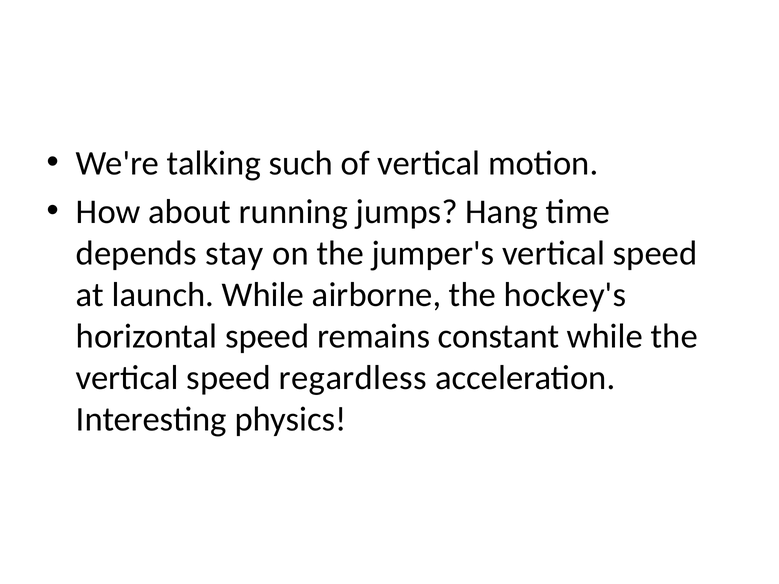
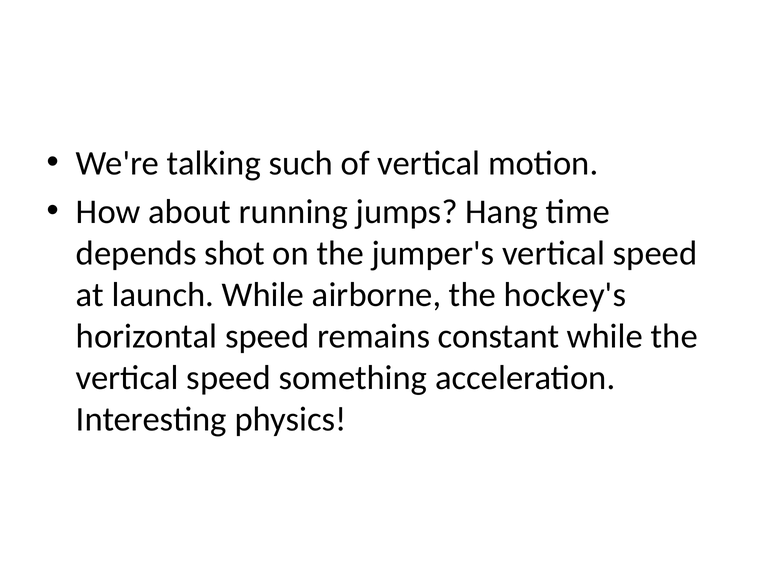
stay: stay -> shot
regardless: regardless -> something
